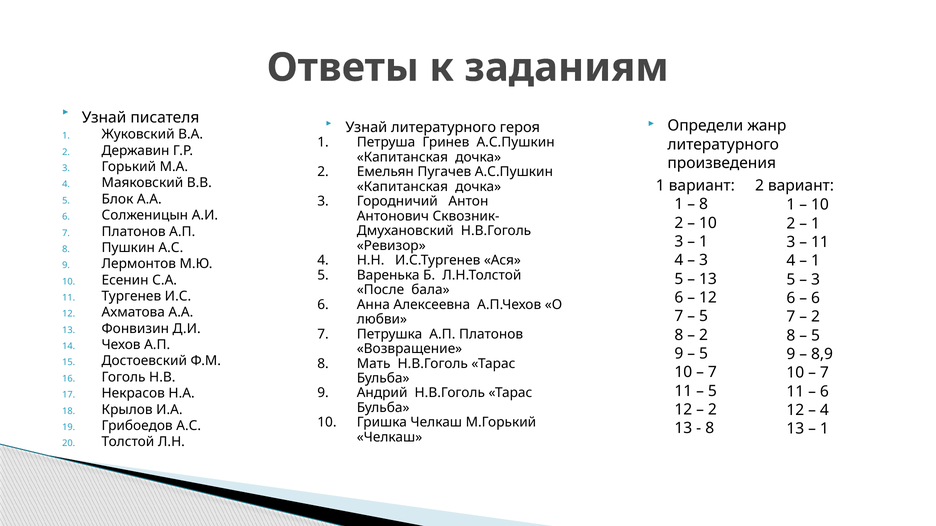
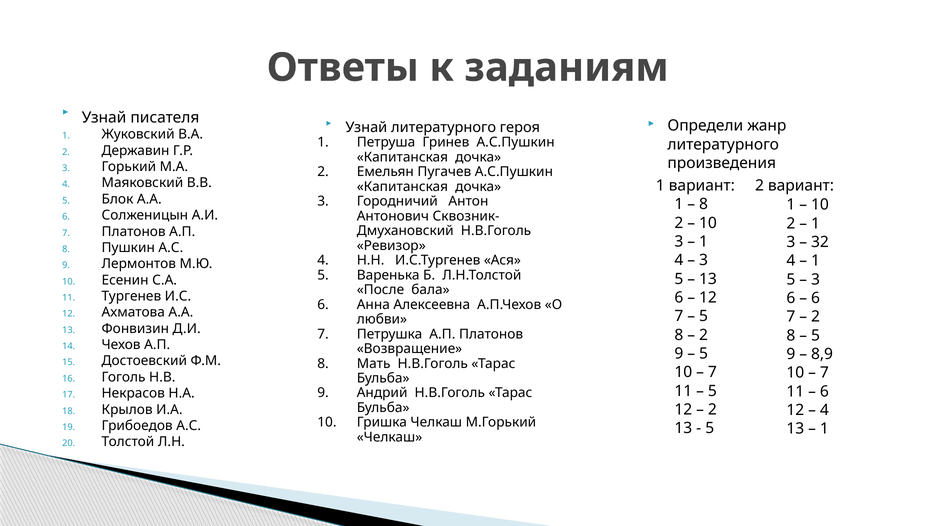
11 at (820, 242): 11 -> 32
8 at (710, 429): 8 -> 5
